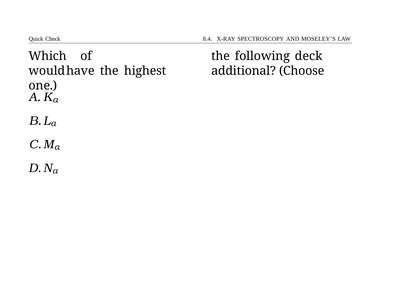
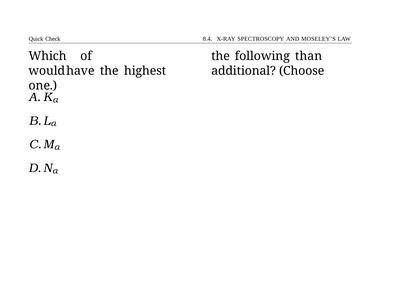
deck: deck -> than
